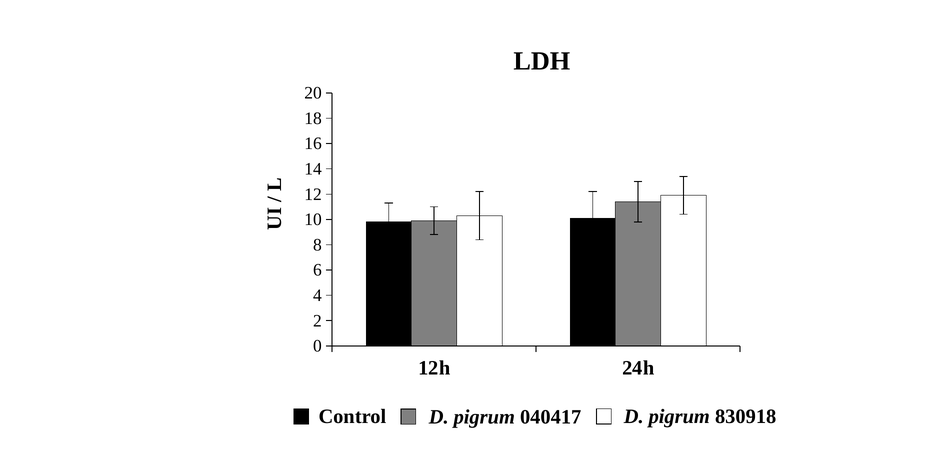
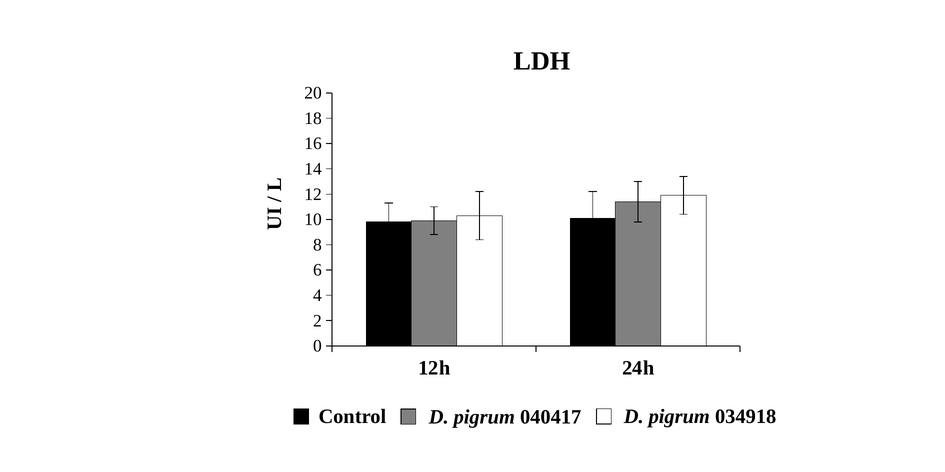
830918: 830918 -> 034918
